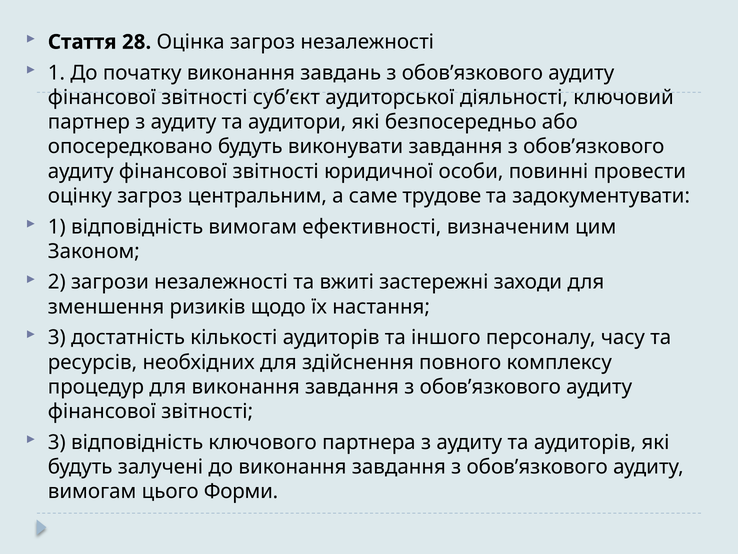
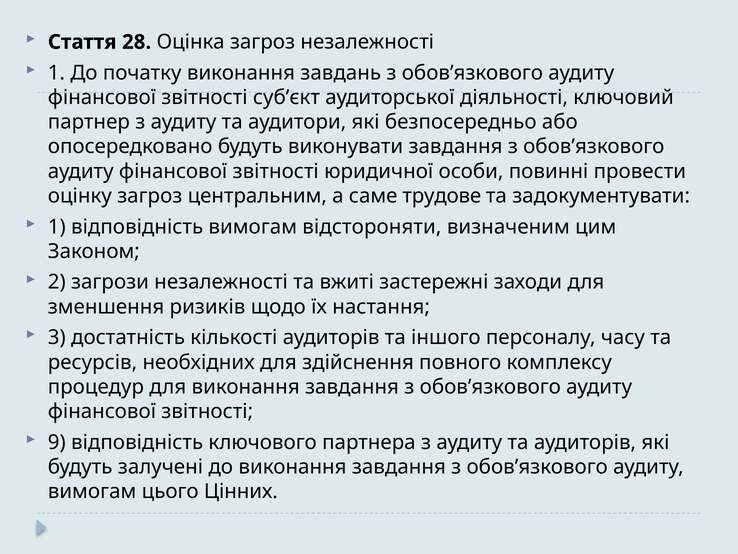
ефективності: ефективності -> відстороняти
3 at (57, 442): 3 -> 9
Форми: Форми -> Цінних
